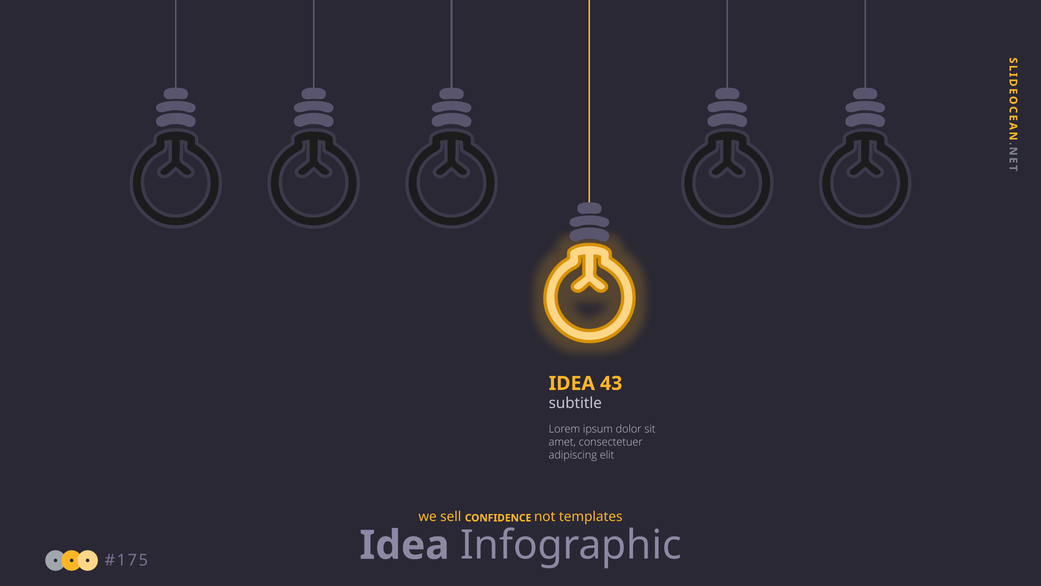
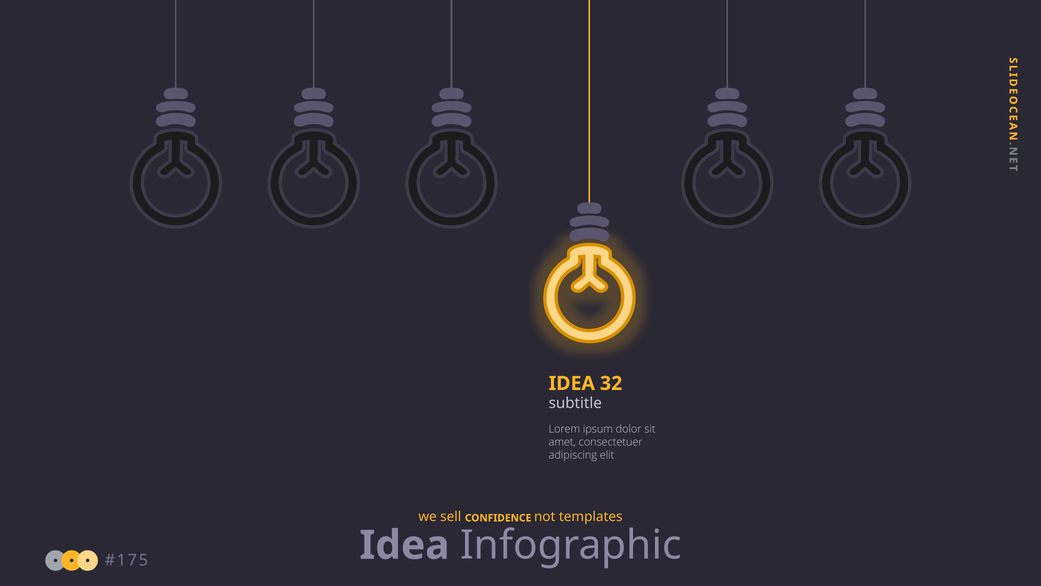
43: 43 -> 32
